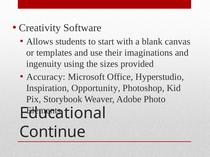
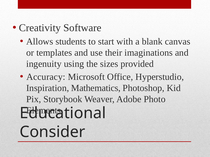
Opportunity: Opportunity -> Mathematics
Continue: Continue -> Consider
